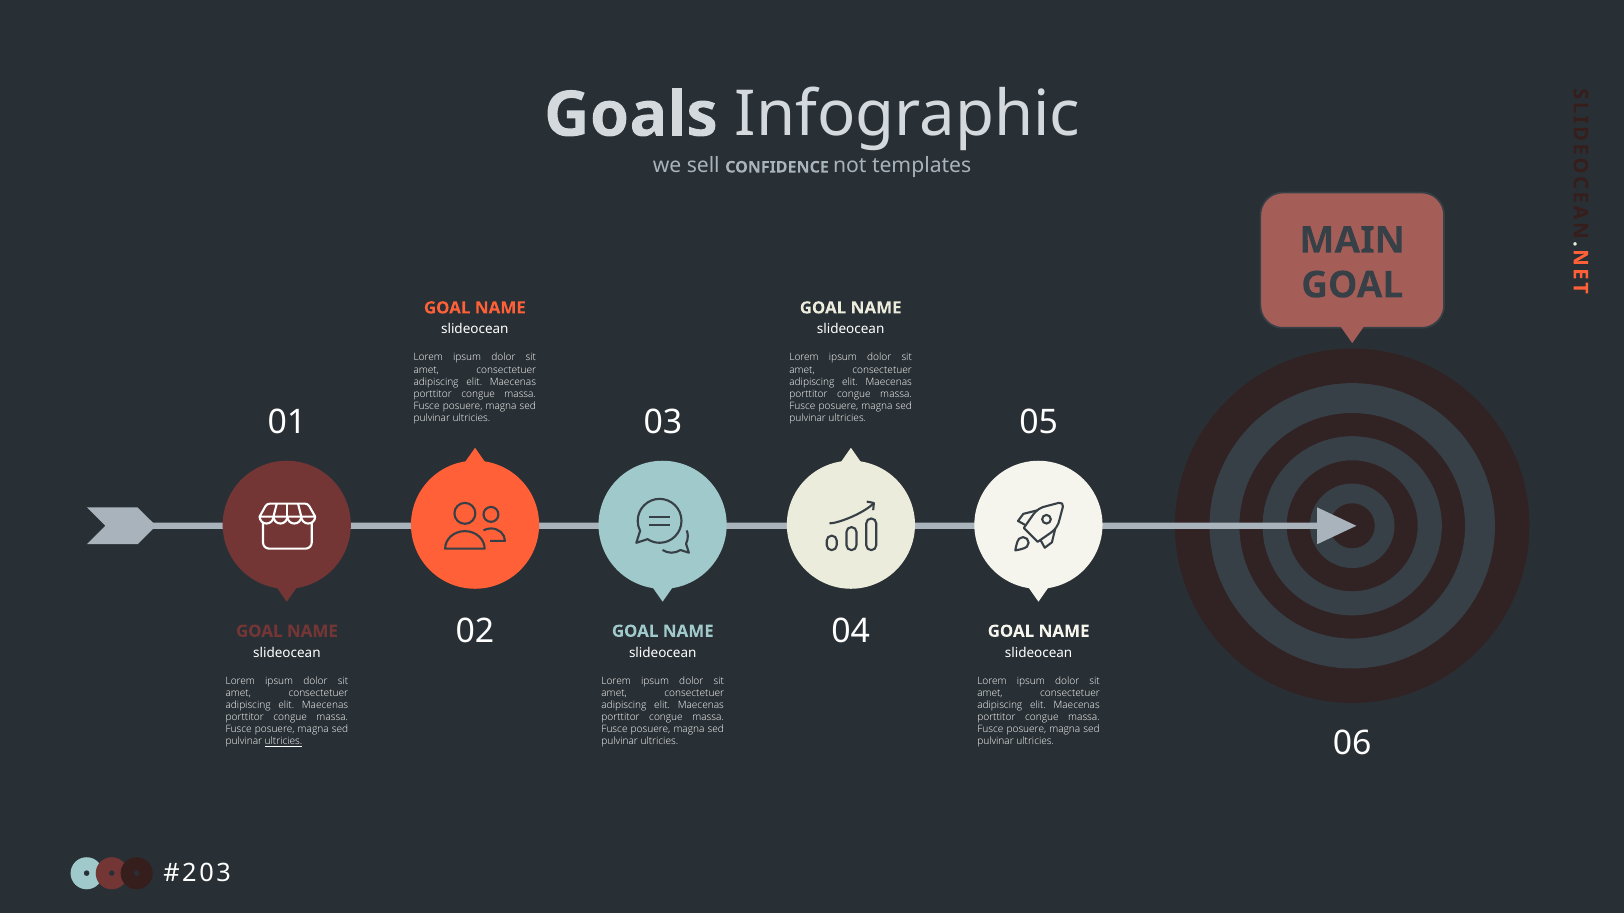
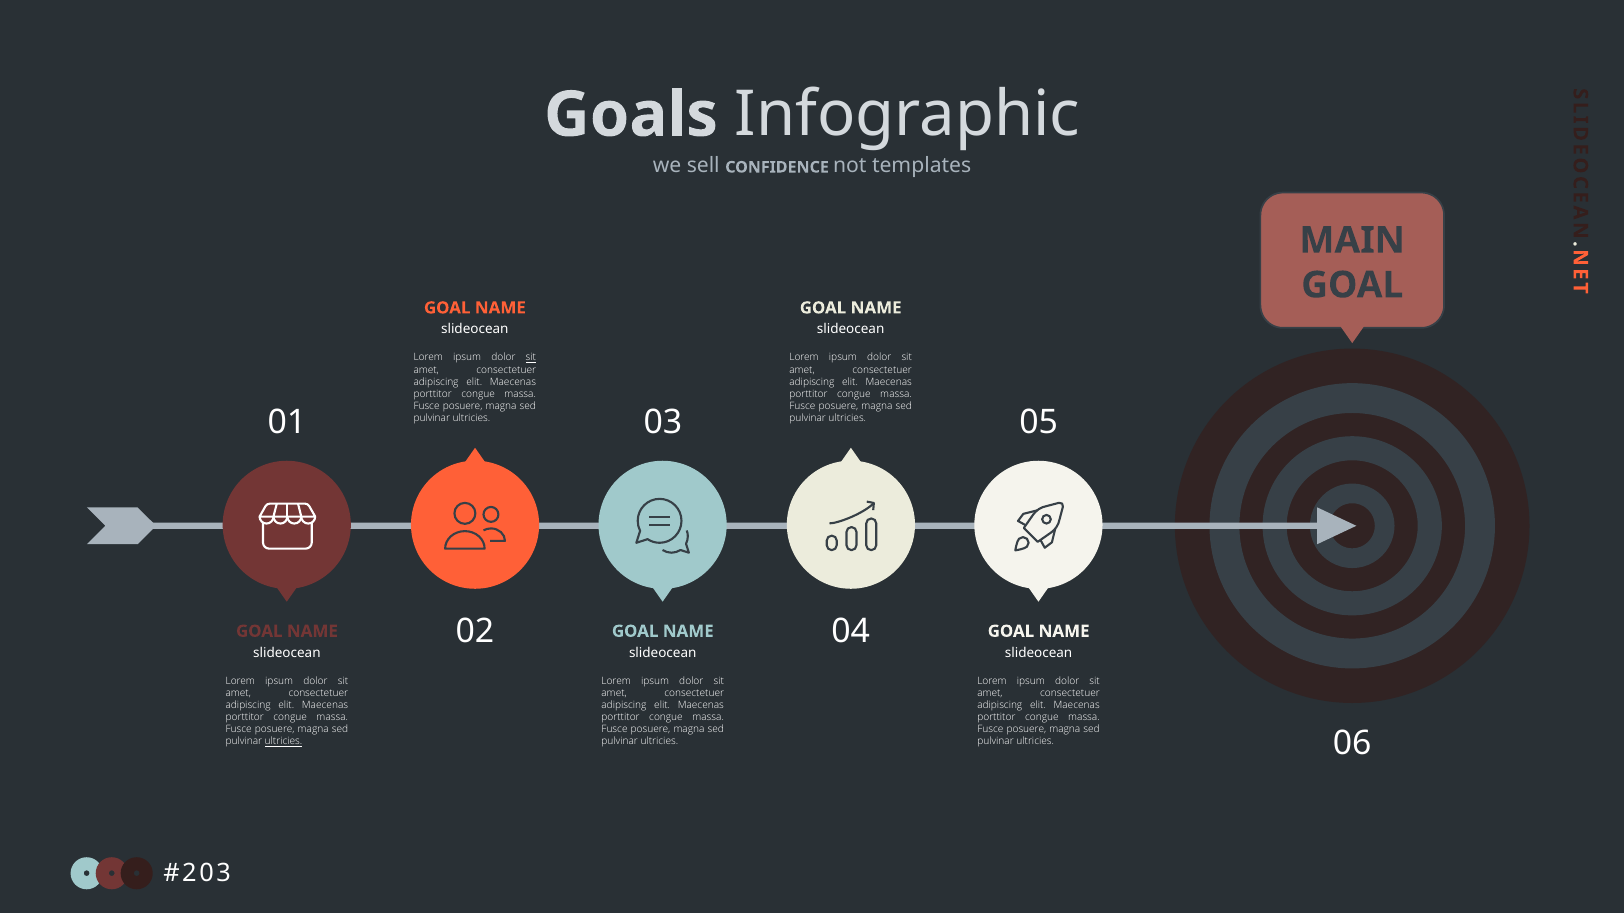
sit at (531, 358) underline: none -> present
